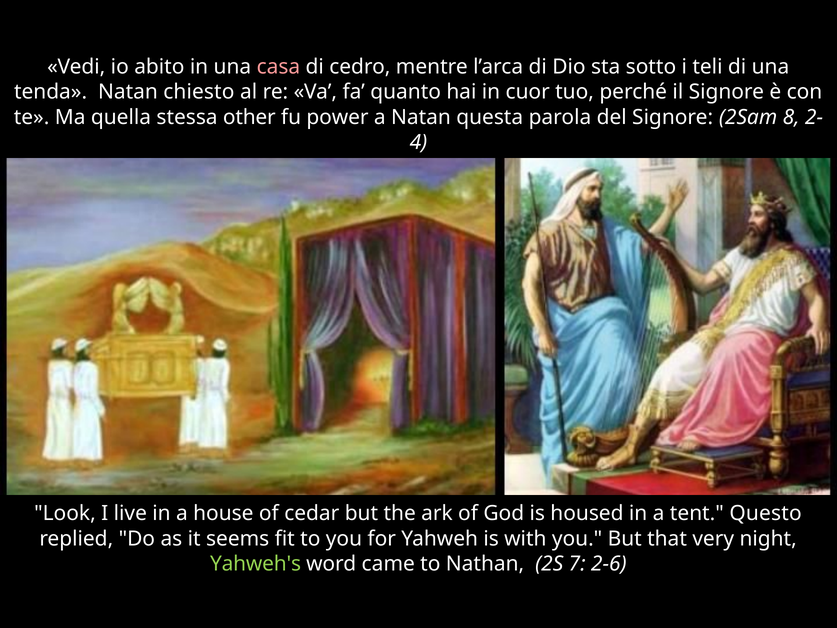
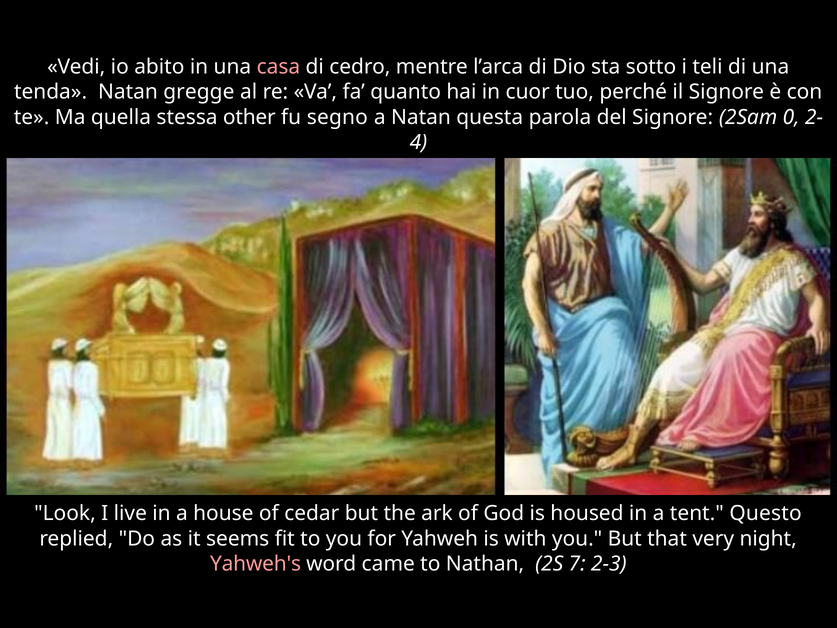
chiesto: chiesto -> gregge
power: power -> segno
8: 8 -> 0
Yahweh's colour: light green -> pink
2-6: 2-6 -> 2-3
